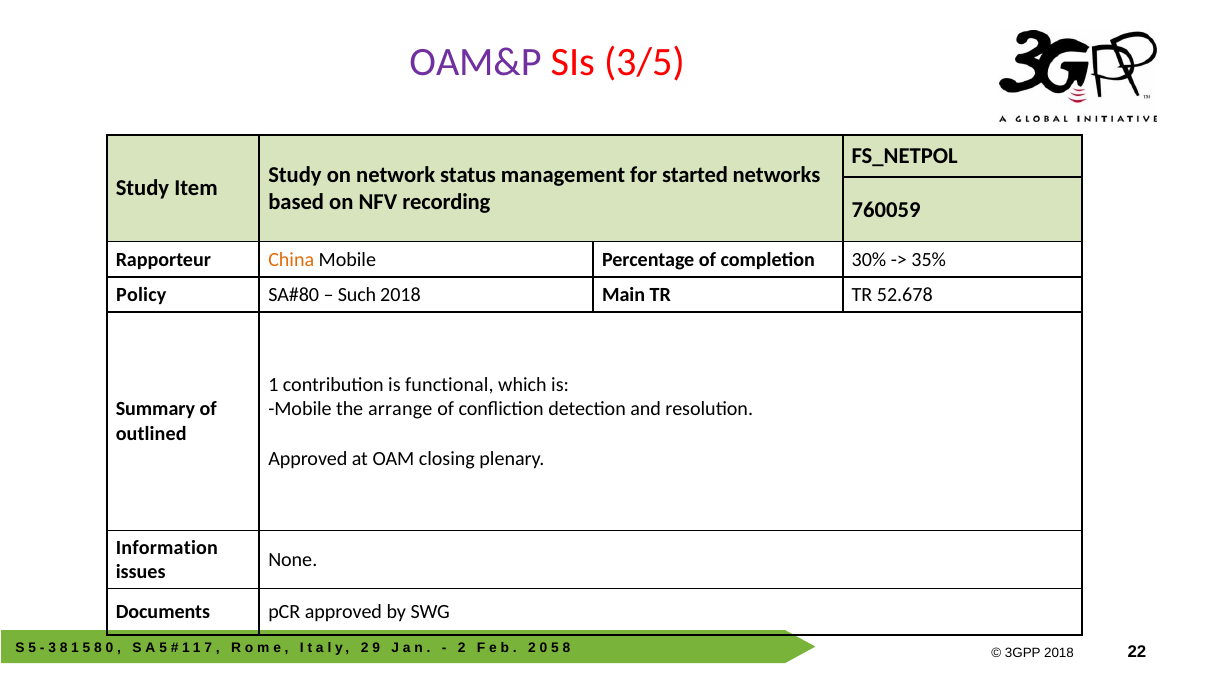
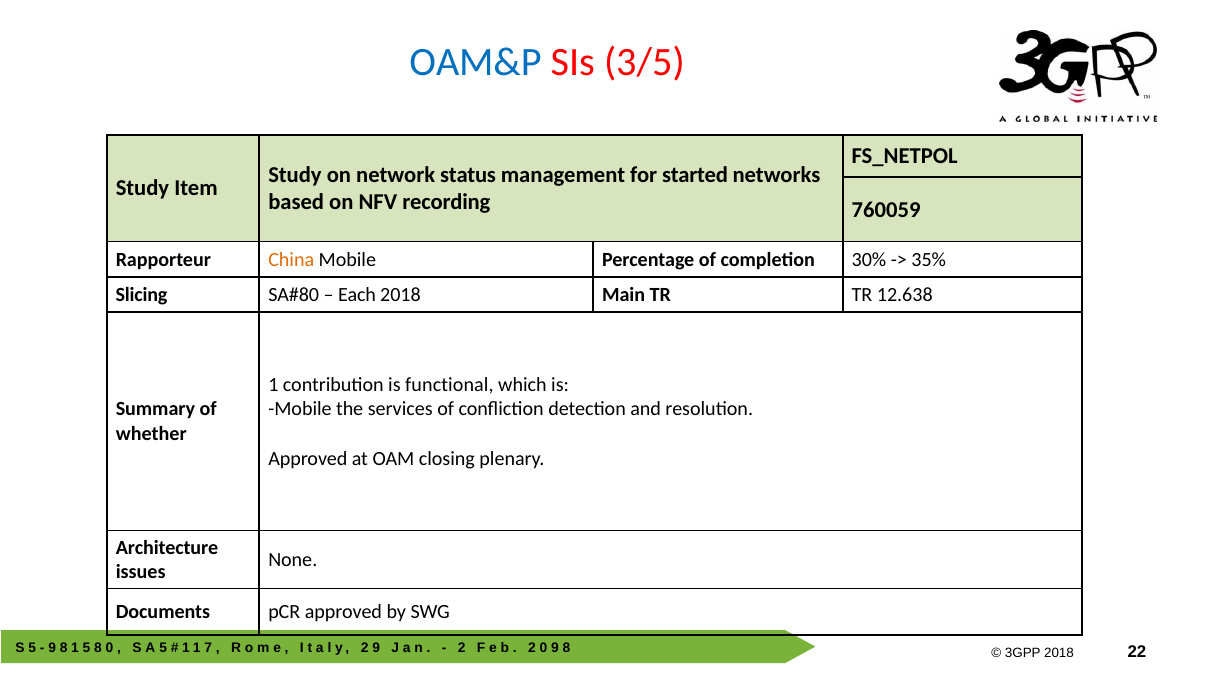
OAM&P colour: purple -> blue
Policy: Policy -> Slicing
Such: Such -> Each
52.678: 52.678 -> 12.638
arrange: arrange -> services
outlined: outlined -> whether
Information: Information -> Architecture
3 at (52, 648): 3 -> 9
5 at (555, 648): 5 -> 9
